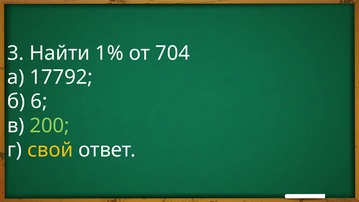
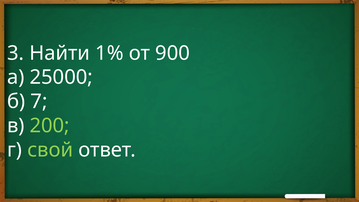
704: 704 -> 900
17792: 17792 -> 25000
6: 6 -> 7
свой colour: yellow -> light green
